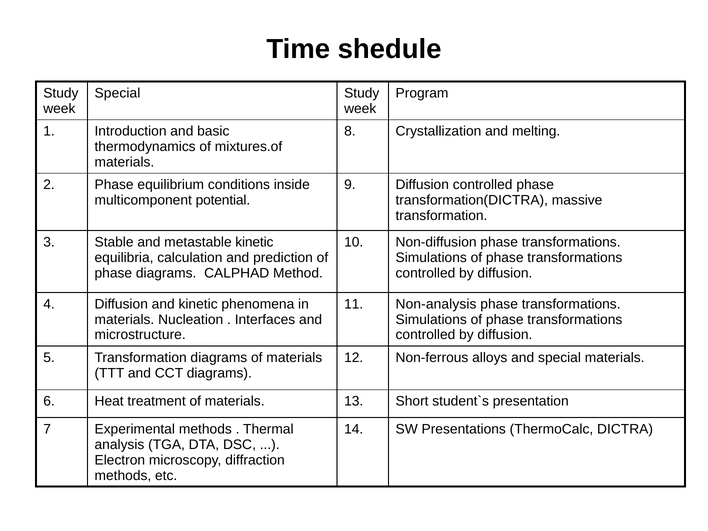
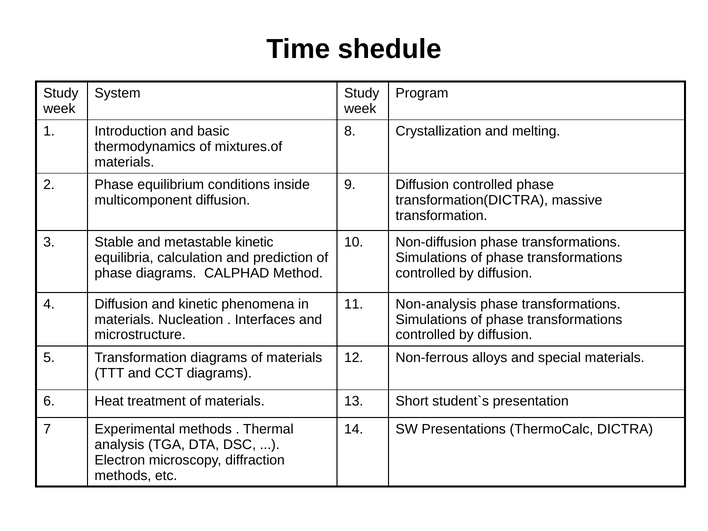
Special at (117, 93): Special -> System
multicomponent potential: potential -> diffusion
